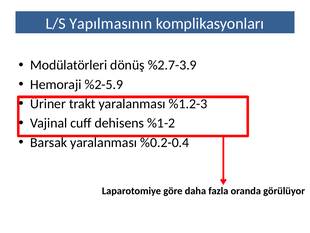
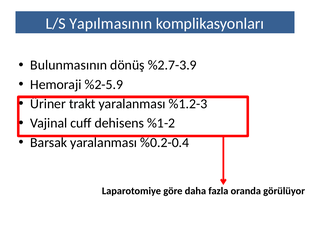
Modülatörleri: Modülatörleri -> Bulunmasının
